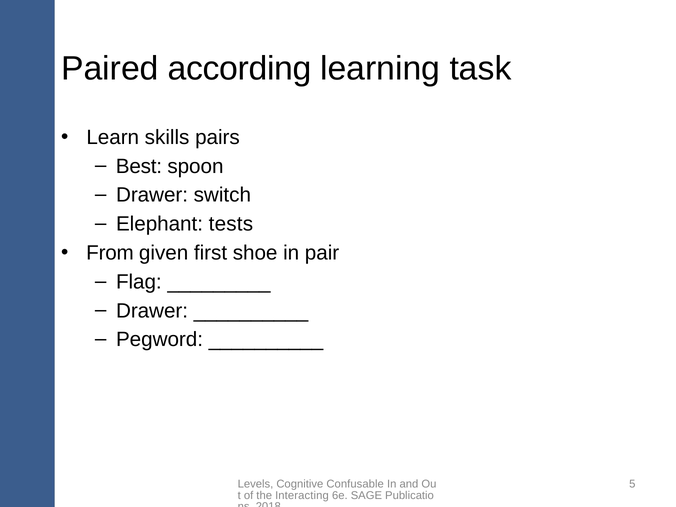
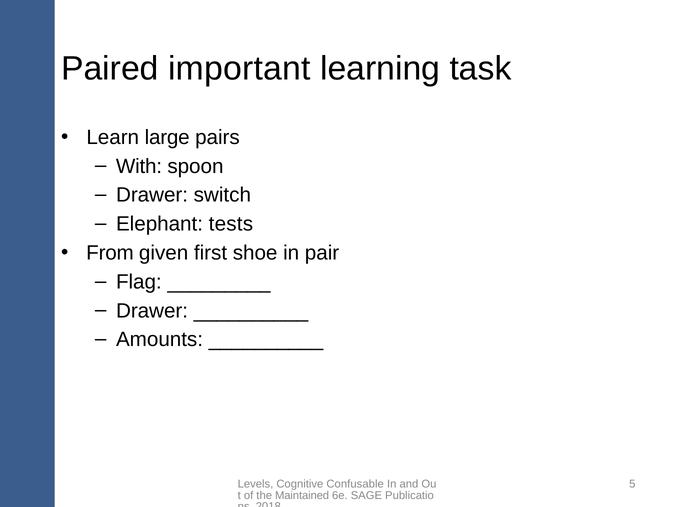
according: according -> important
skills: skills -> large
Best: Best -> With
Pegword: Pegword -> Amounts
Interacting: Interacting -> Maintained
